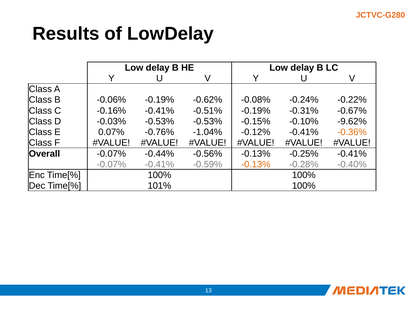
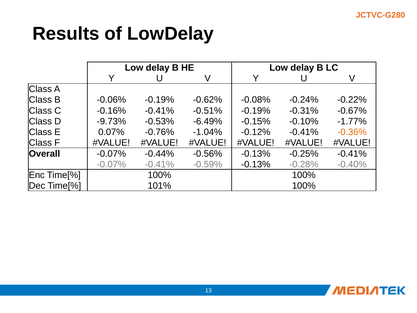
-0.03%: -0.03% -> -9.73%
-0.53% -0.53%: -0.53% -> -6.49%
-9.62%: -9.62% -> -1.77%
-0.13% at (256, 164) colour: orange -> black
